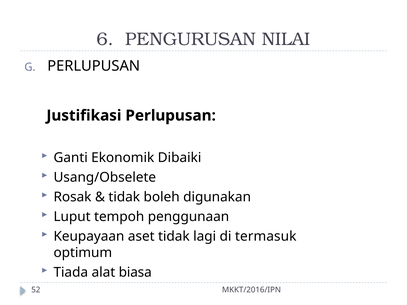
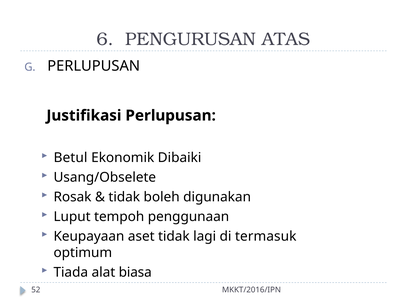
NILAI: NILAI -> ATAS
Ganti: Ganti -> Betul
